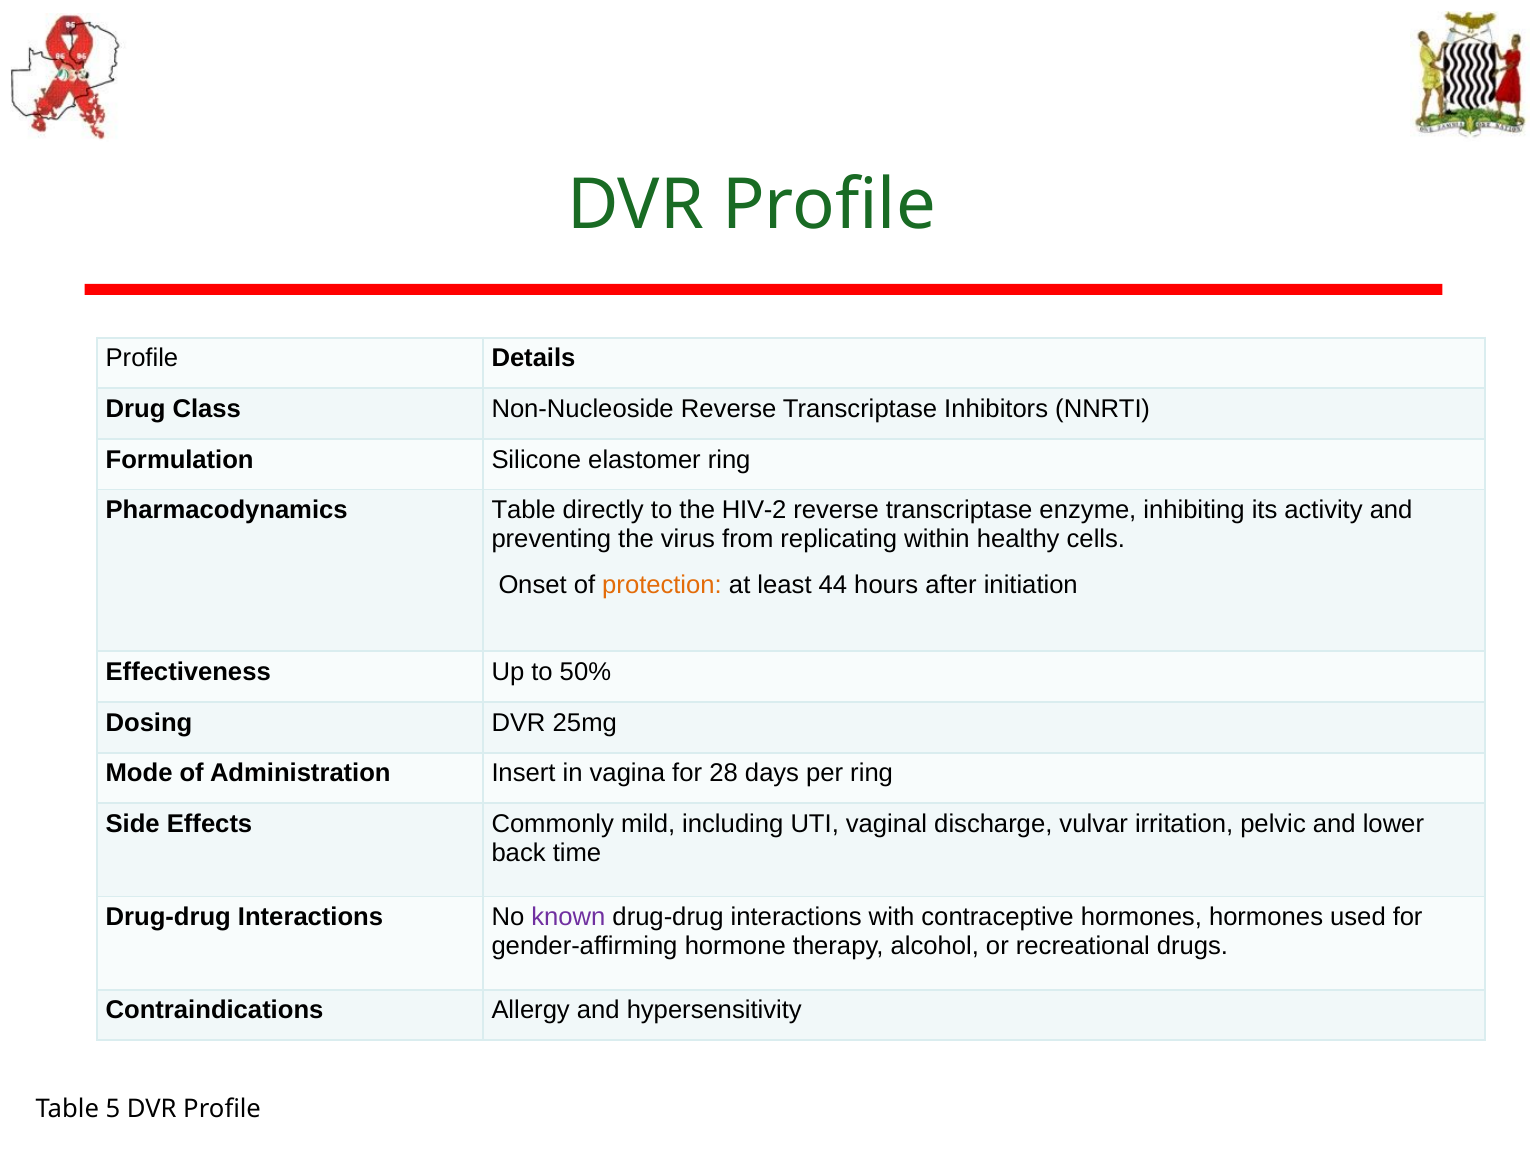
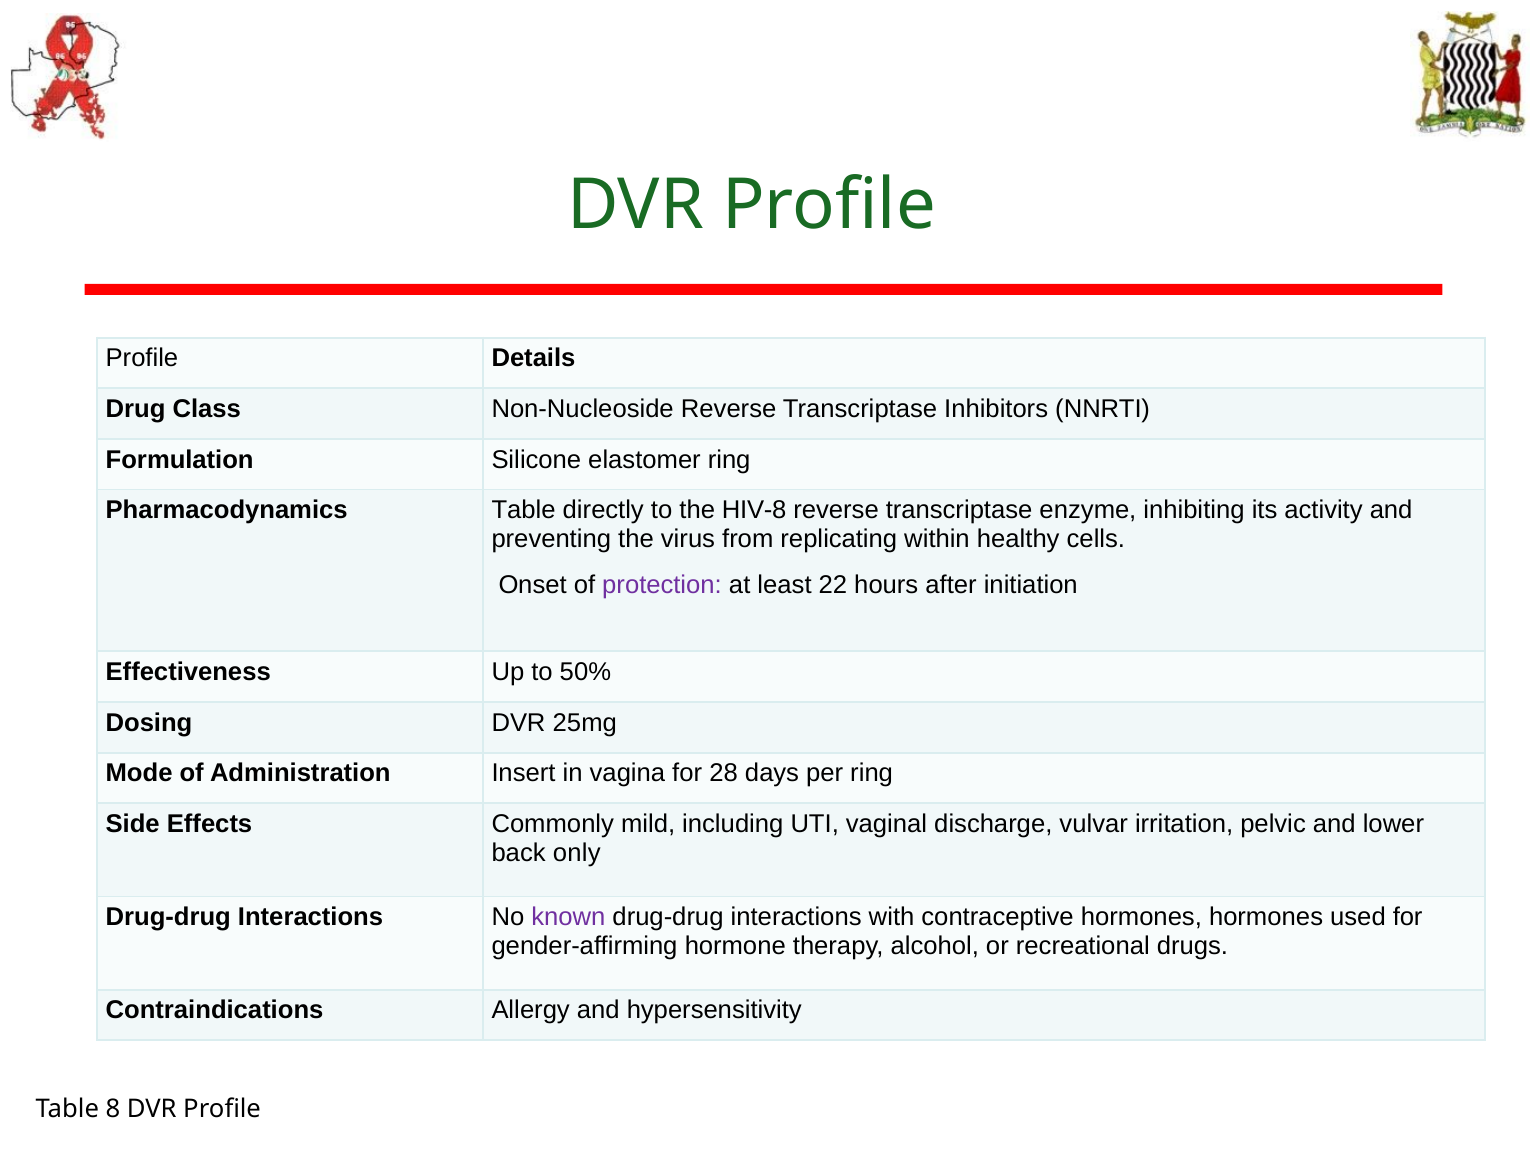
HIV-2: HIV-2 -> HIV-8
protection colour: orange -> purple
44: 44 -> 22
time: time -> only
5: 5 -> 8
